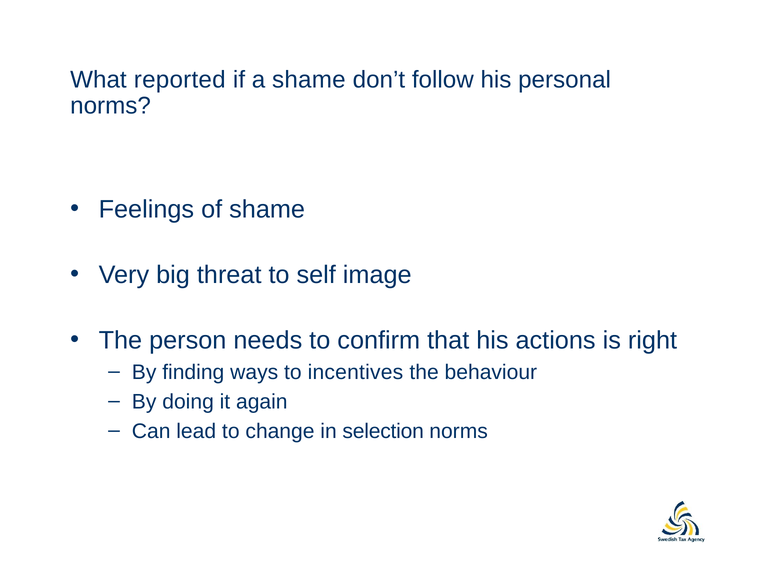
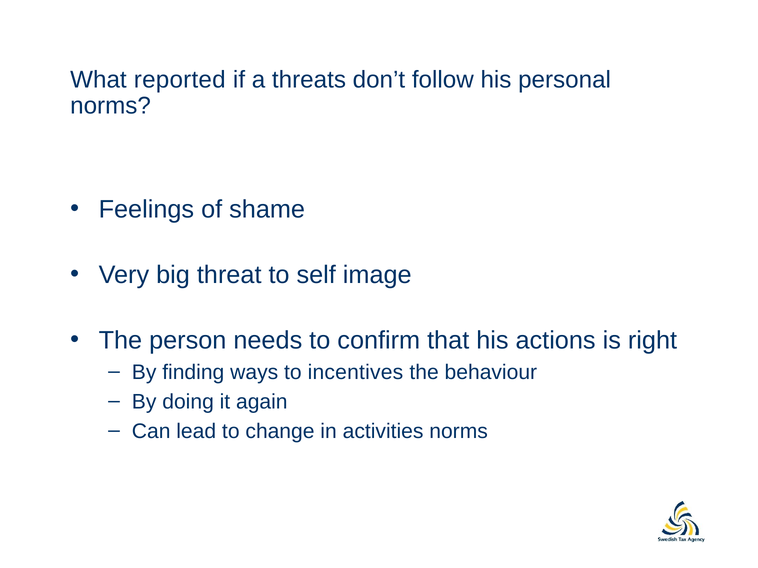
a shame: shame -> threats
selection: selection -> activities
